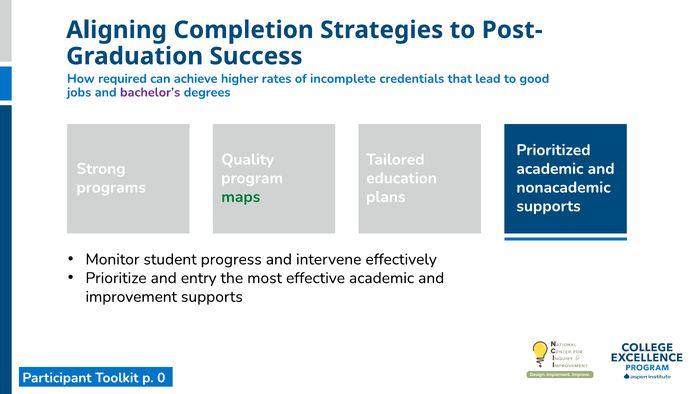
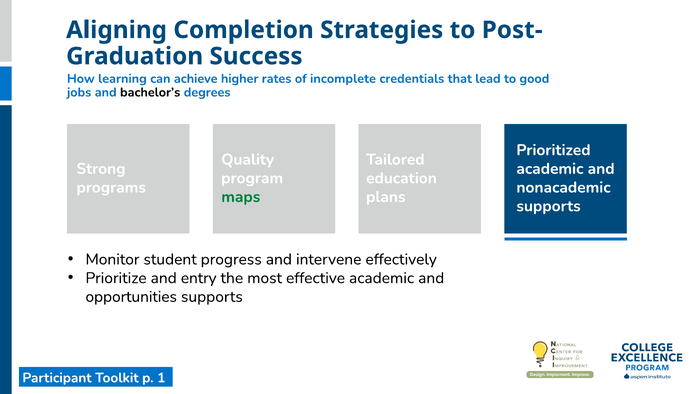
required: required -> learning
bachelor’s colour: purple -> black
improvement: improvement -> opportunities
0: 0 -> 1
